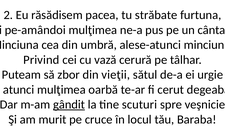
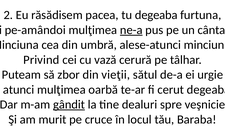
tu străbate: străbate -> degeaba
ne-a underline: none -> present
scuturi: scuturi -> dealuri
